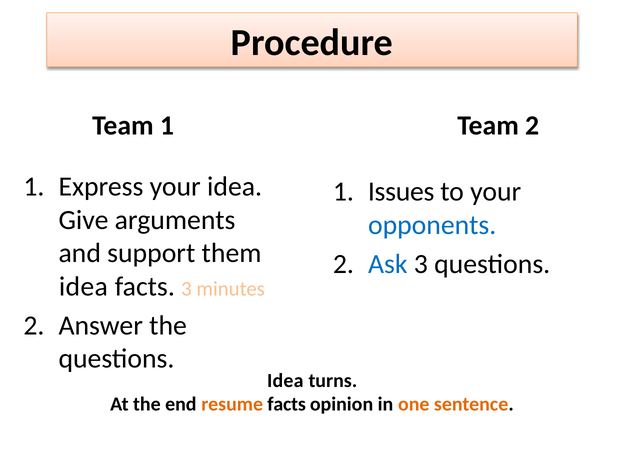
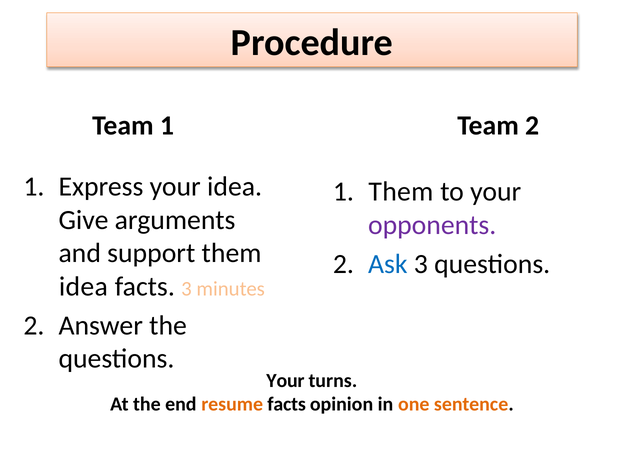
1 Issues: Issues -> Them
opponents colour: blue -> purple
Idea at (285, 380): Idea -> Your
